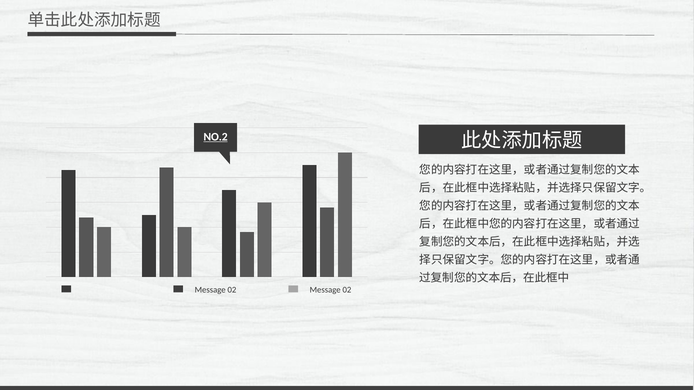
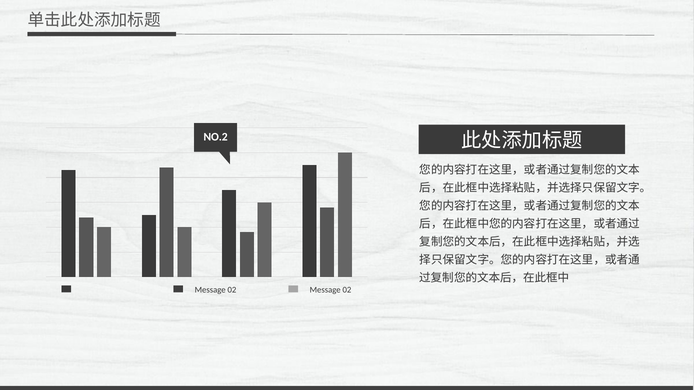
NO.2 underline: present -> none
